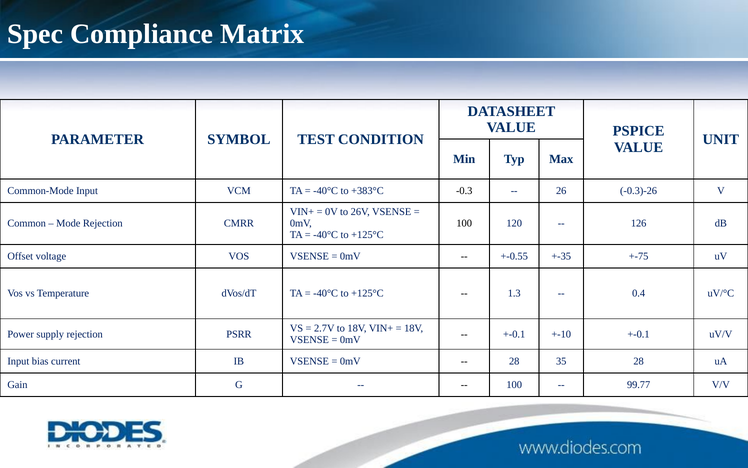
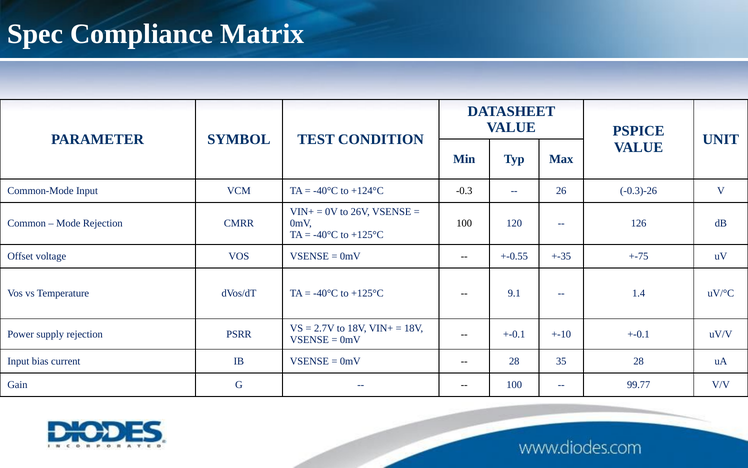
+383°C: +383°C -> +124°C
1.3: 1.3 -> 9.1
0.4: 0.4 -> 1.4
